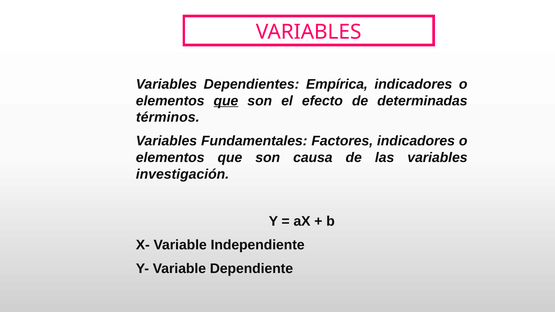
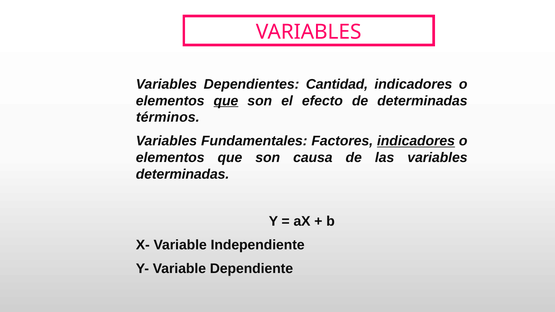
Empírica: Empírica -> Cantidad
indicadores at (416, 141) underline: none -> present
investigación at (182, 174): investigación -> determinadas
